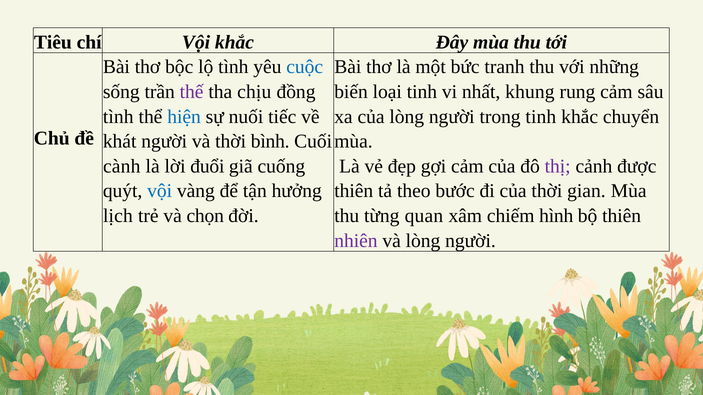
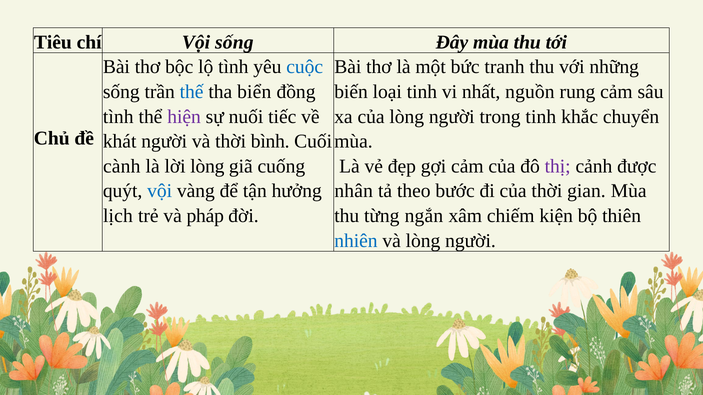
Vội khắc: khắc -> sống
thế colour: purple -> blue
chịu: chịu -> biển
khung: khung -> nguồn
hiện colour: blue -> purple
lời đuổi: đuổi -> lòng
thiên at (354, 191): thiên -> nhân
chọn: chọn -> pháp
quan: quan -> ngắn
hình: hình -> kiện
nhiên colour: purple -> blue
